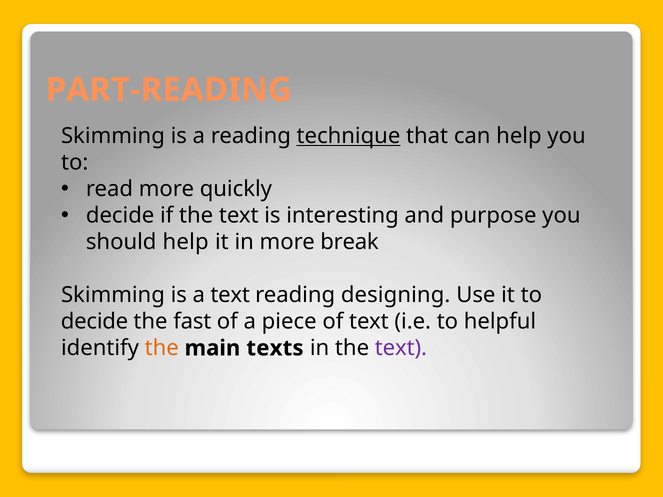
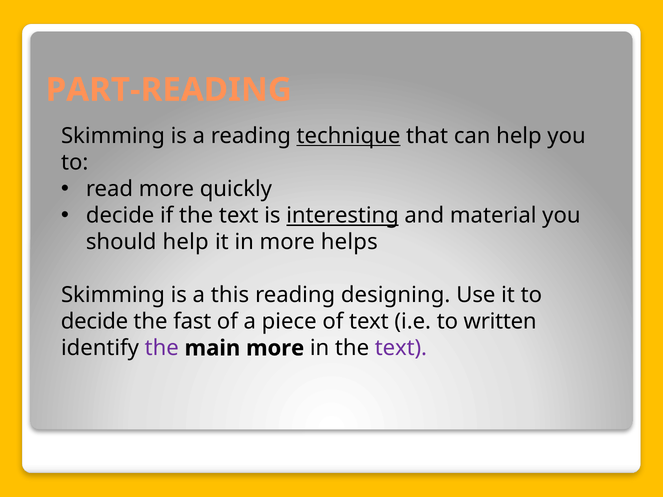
interesting underline: none -> present
purpose: purpose -> material
break: break -> helps
a text: text -> this
helpful: helpful -> written
the at (162, 348) colour: orange -> purple
main texts: texts -> more
